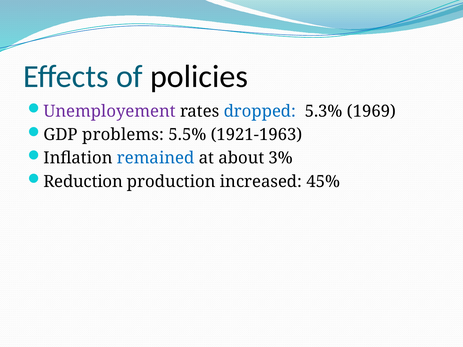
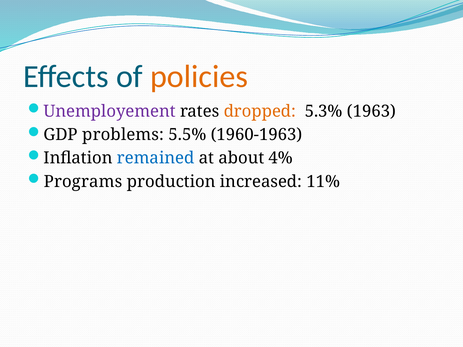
policies colour: black -> orange
dropped colour: blue -> orange
1969: 1969 -> 1963
1921-1963: 1921-1963 -> 1960-1963
3%: 3% -> 4%
Reduction: Reduction -> Programs
45%: 45% -> 11%
